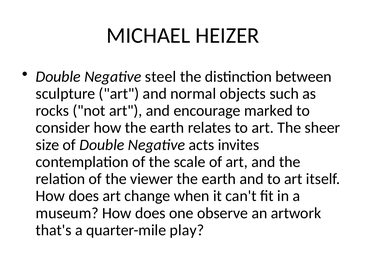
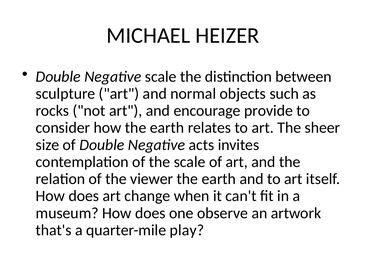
Negative steel: steel -> scale
marked: marked -> provide
